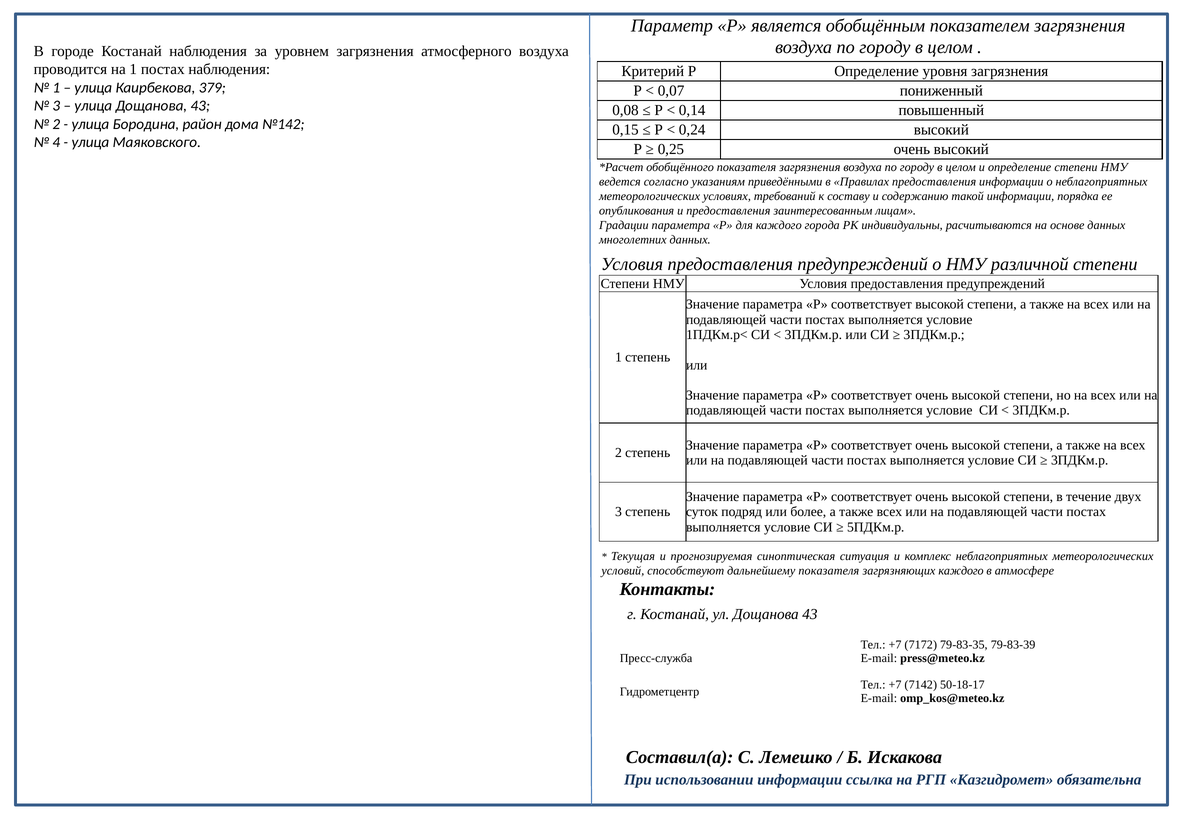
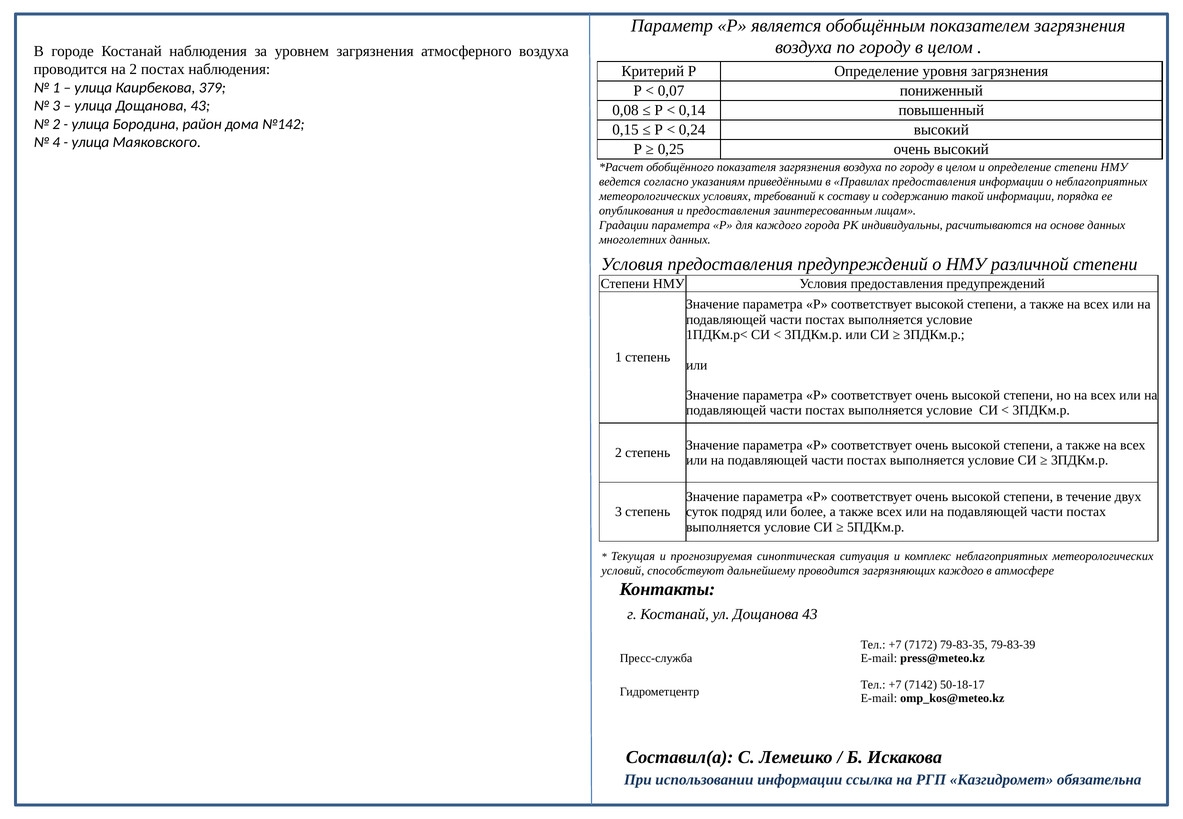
на 1: 1 -> 2
дальнейшему показателя: показателя -> проводится
